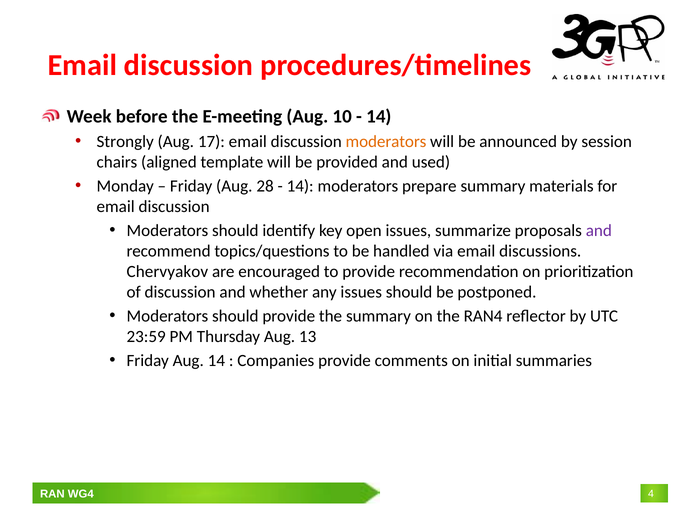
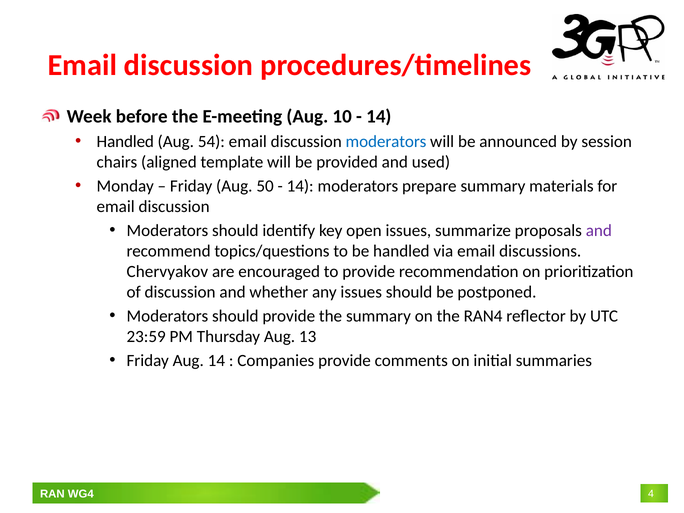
Strongly at (125, 142): Strongly -> Handled
17: 17 -> 54
moderators at (386, 142) colour: orange -> blue
28: 28 -> 50
